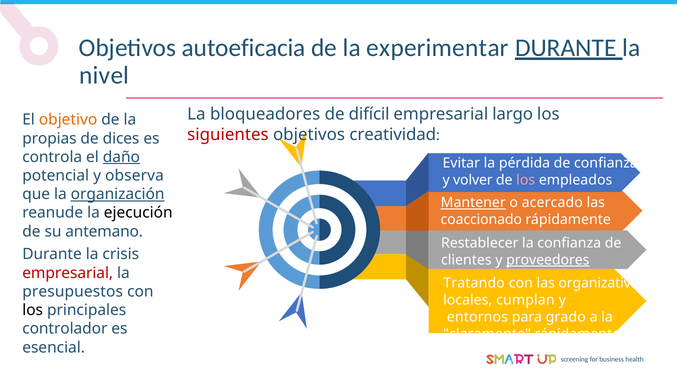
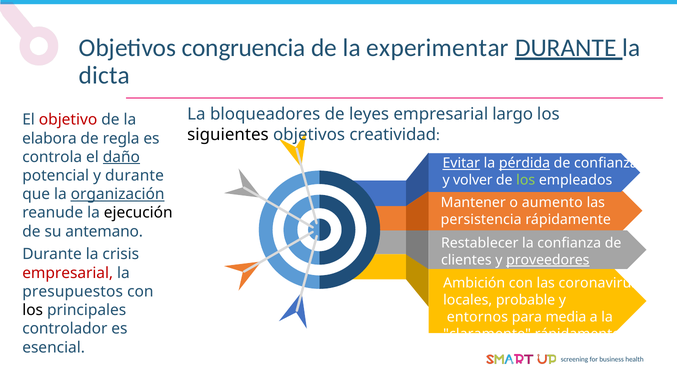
autoeficacia: autoeficacia -> congruencia
nivel: nivel -> dicta
difícil: difícil -> leyes
objetivo colour: orange -> red
siguientes colour: red -> black
propias: propias -> elabora
dices: dices -> regla
Evitar underline: none -> present
pérdida underline: none -> present
y observa: observa -> durante
los at (526, 180) colour: pink -> light green
Mantener underline: present -> none
acercado: acercado -> aumento
coaccionado: coaccionado -> persistencia
Tratando: Tratando -> Ambición
organizativa: organizativa -> coronavirus
cumplan: cumplan -> probable
grado: grado -> media
